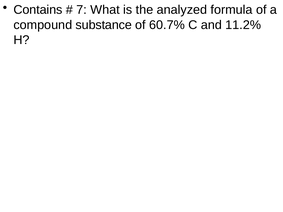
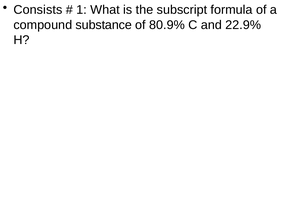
Contains: Contains -> Consists
7: 7 -> 1
analyzed: analyzed -> subscript
60.7%: 60.7% -> 80.9%
11.2%: 11.2% -> 22.9%
